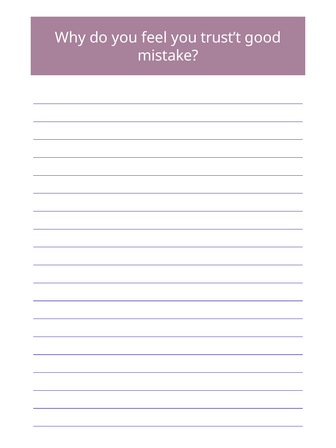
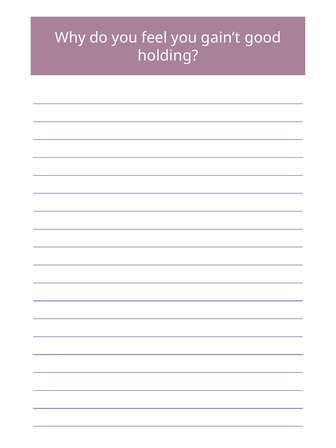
trust’t: trust’t -> gain’t
mistake: mistake -> holding
